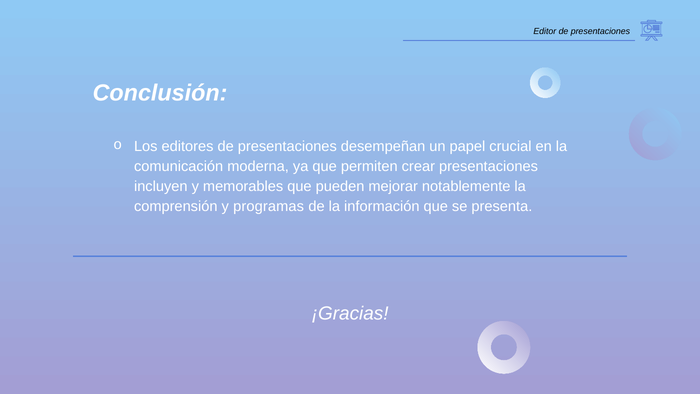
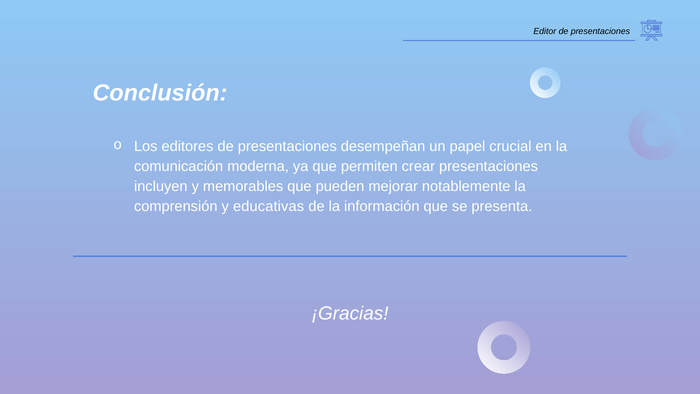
programas: programas -> educativas
